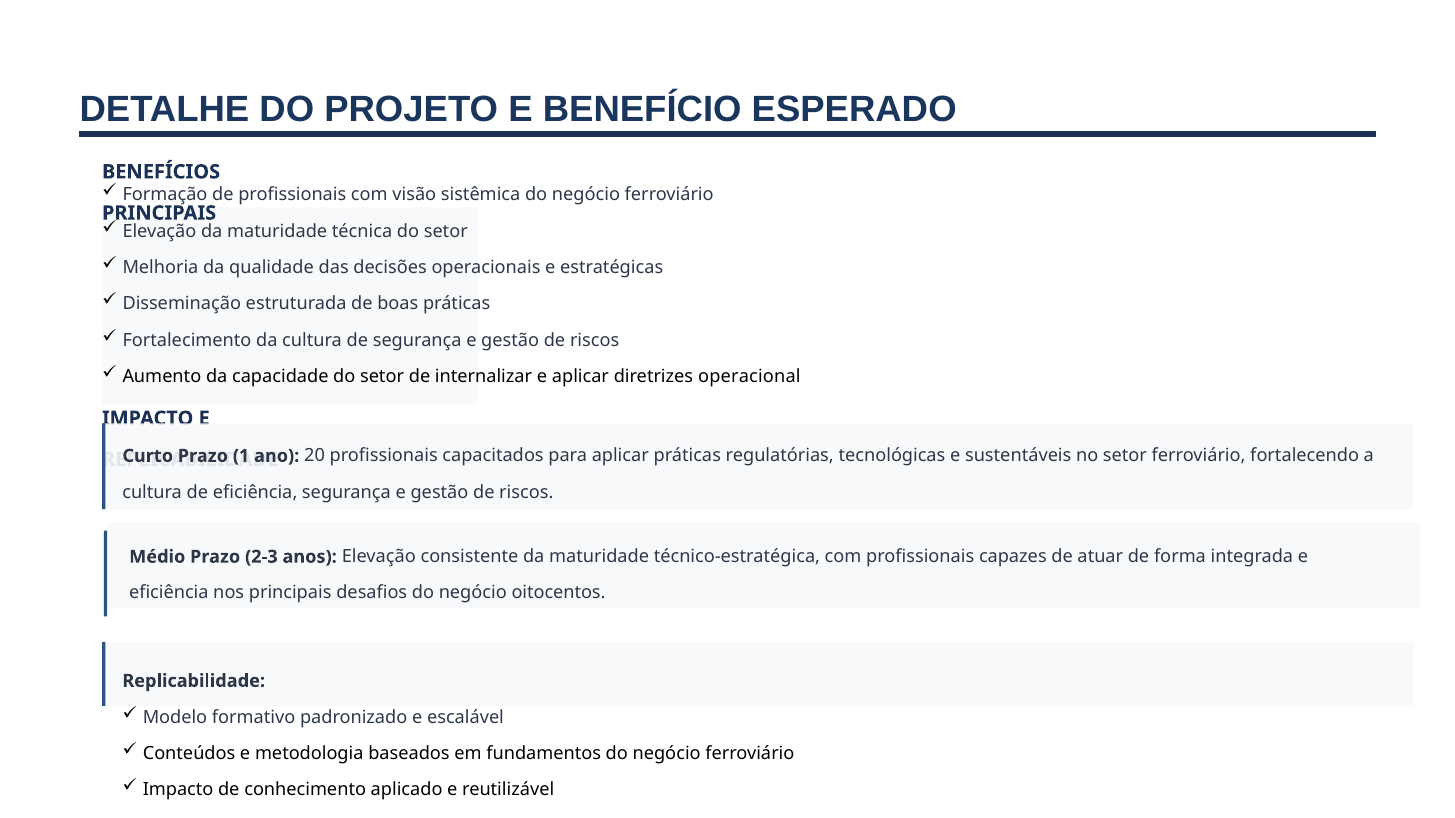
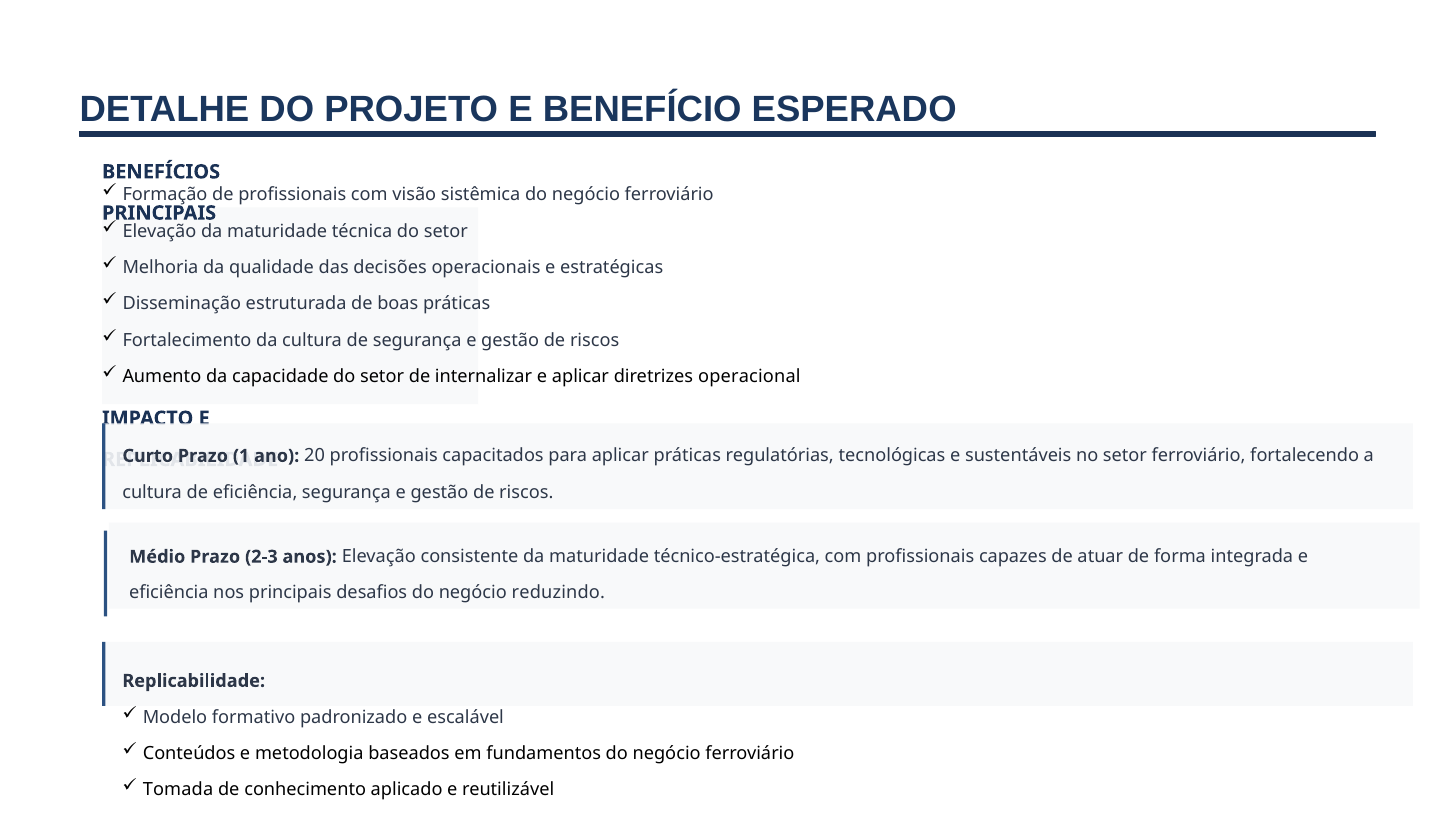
oitocentos: oitocentos -> reduzindo
Impacto at (178, 790): Impacto -> Tomada
